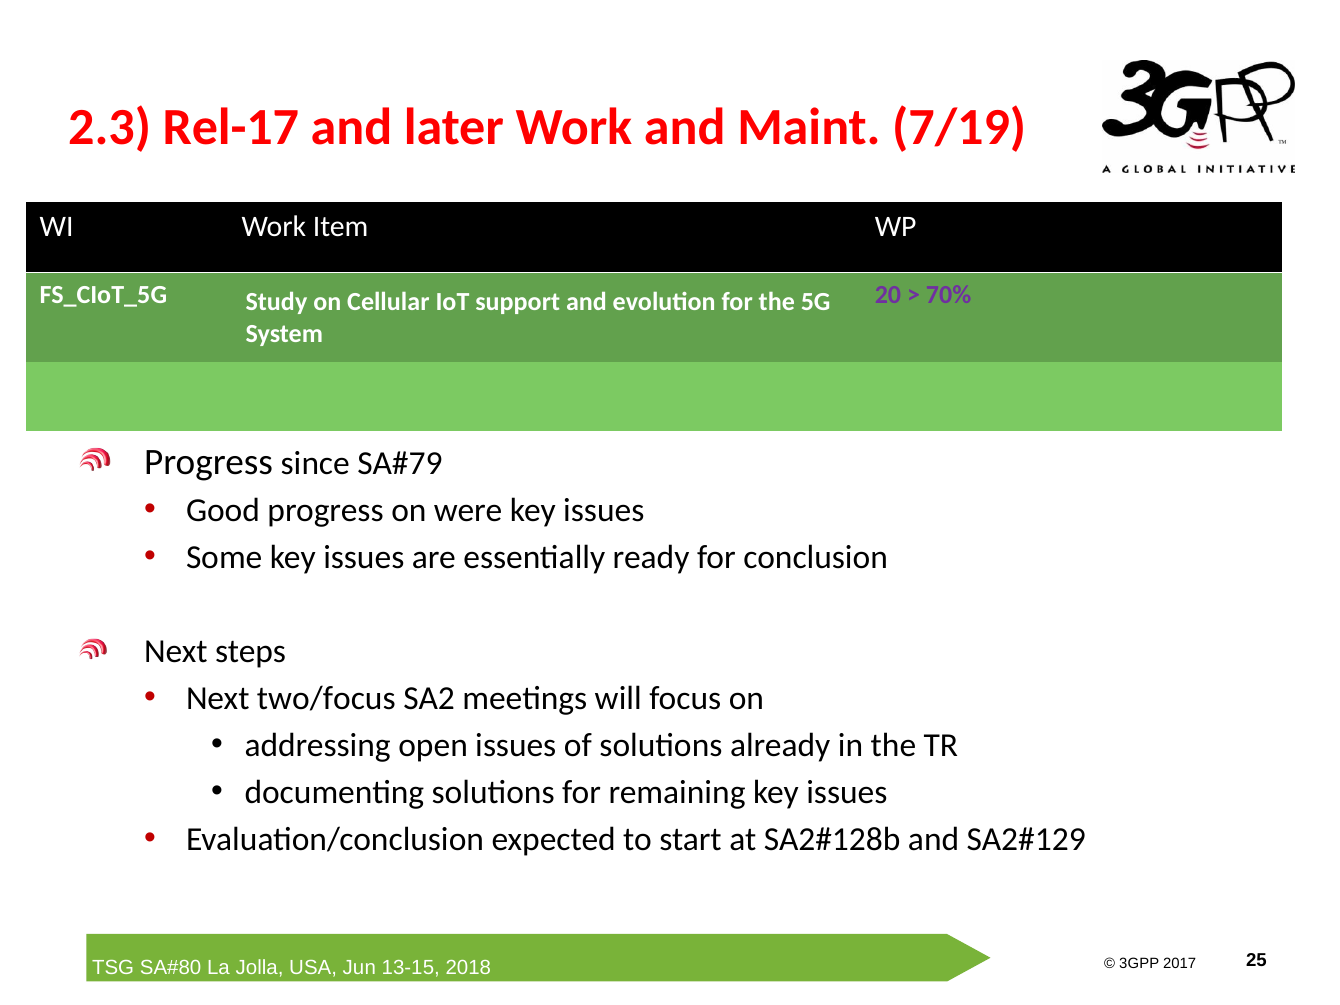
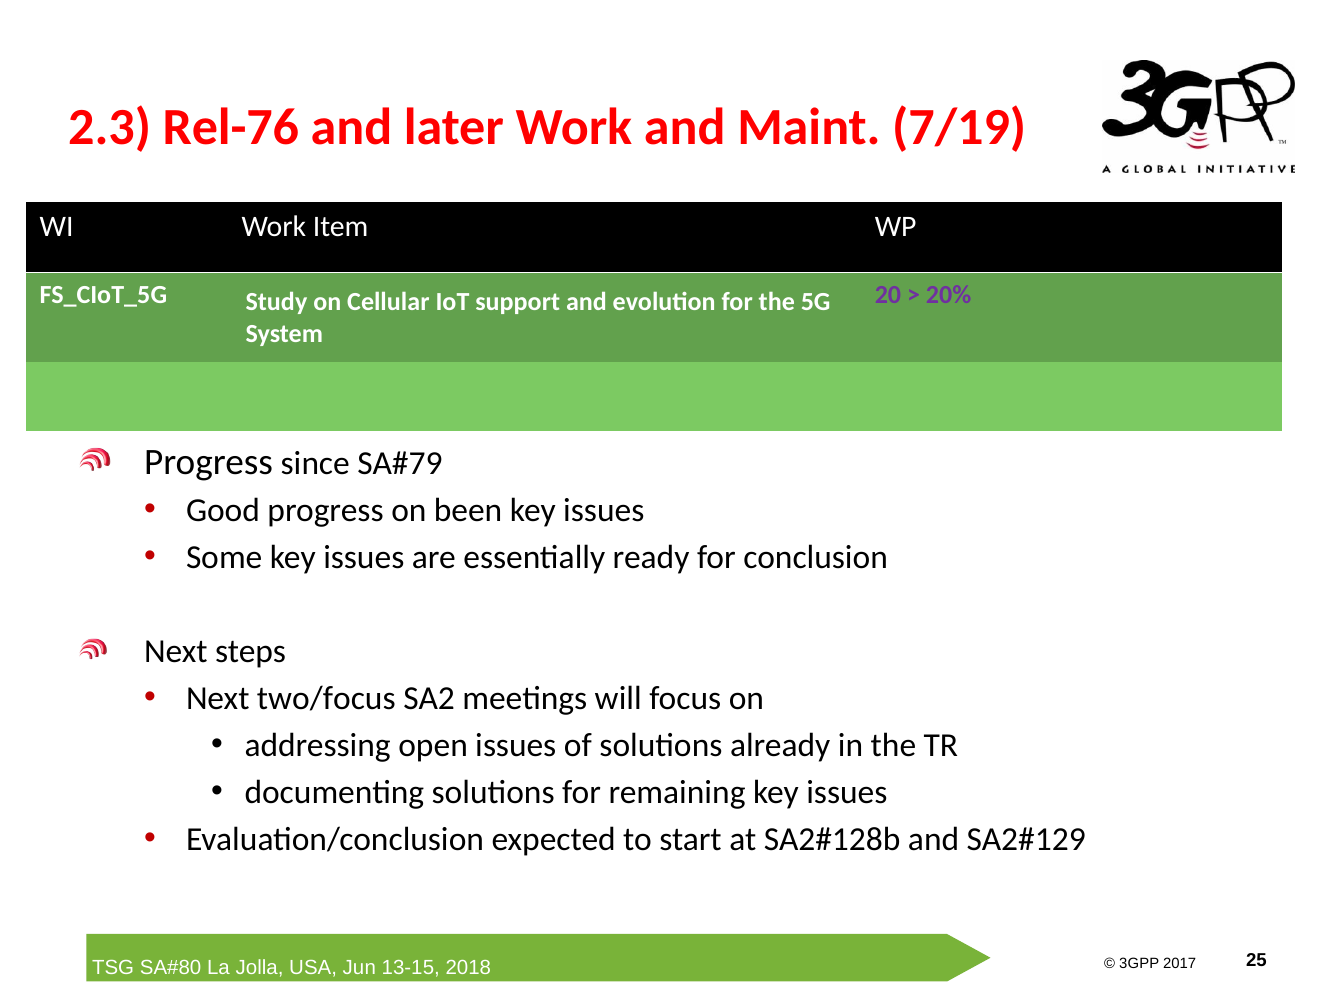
Rel-17: Rel-17 -> Rel-76
70%: 70% -> 20%
were: were -> been
